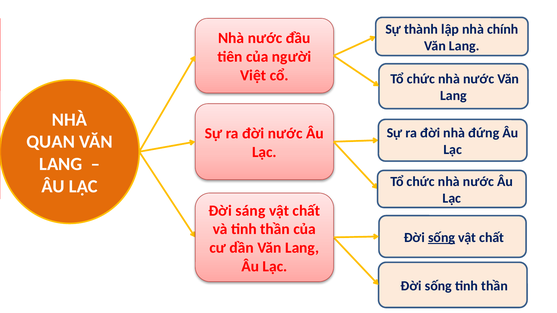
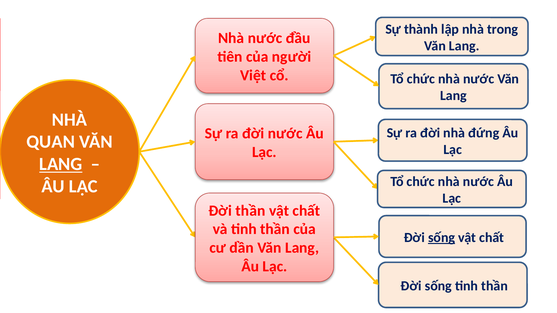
chính: chính -> trong
LANG at (61, 164) underline: none -> present
Đời sáng: sáng -> thần
